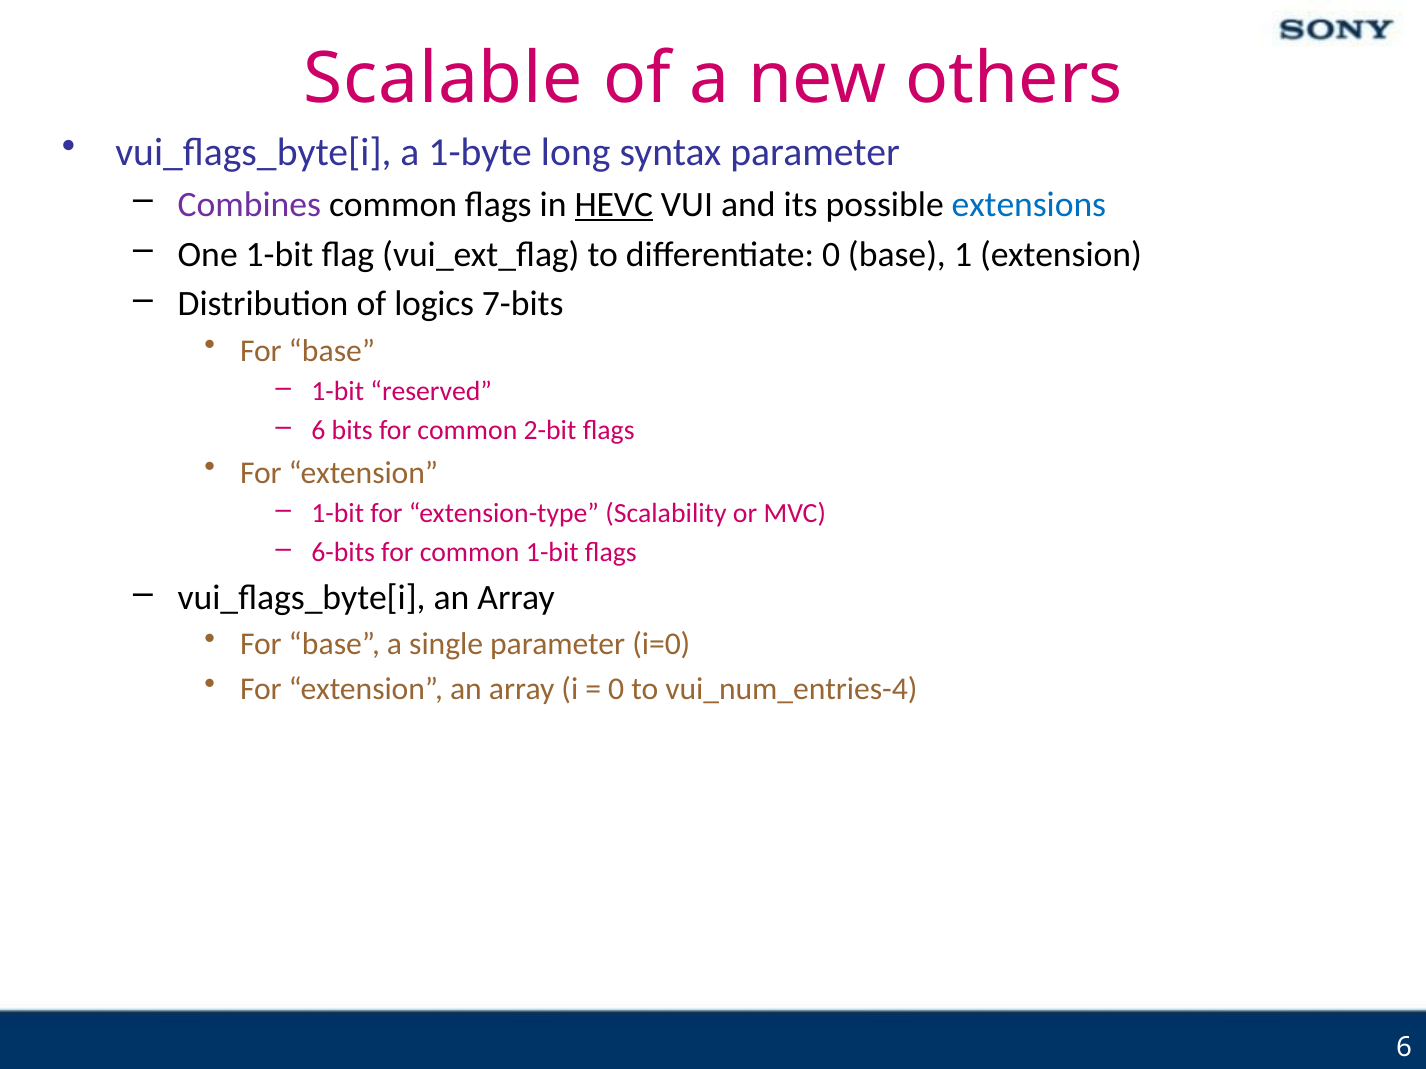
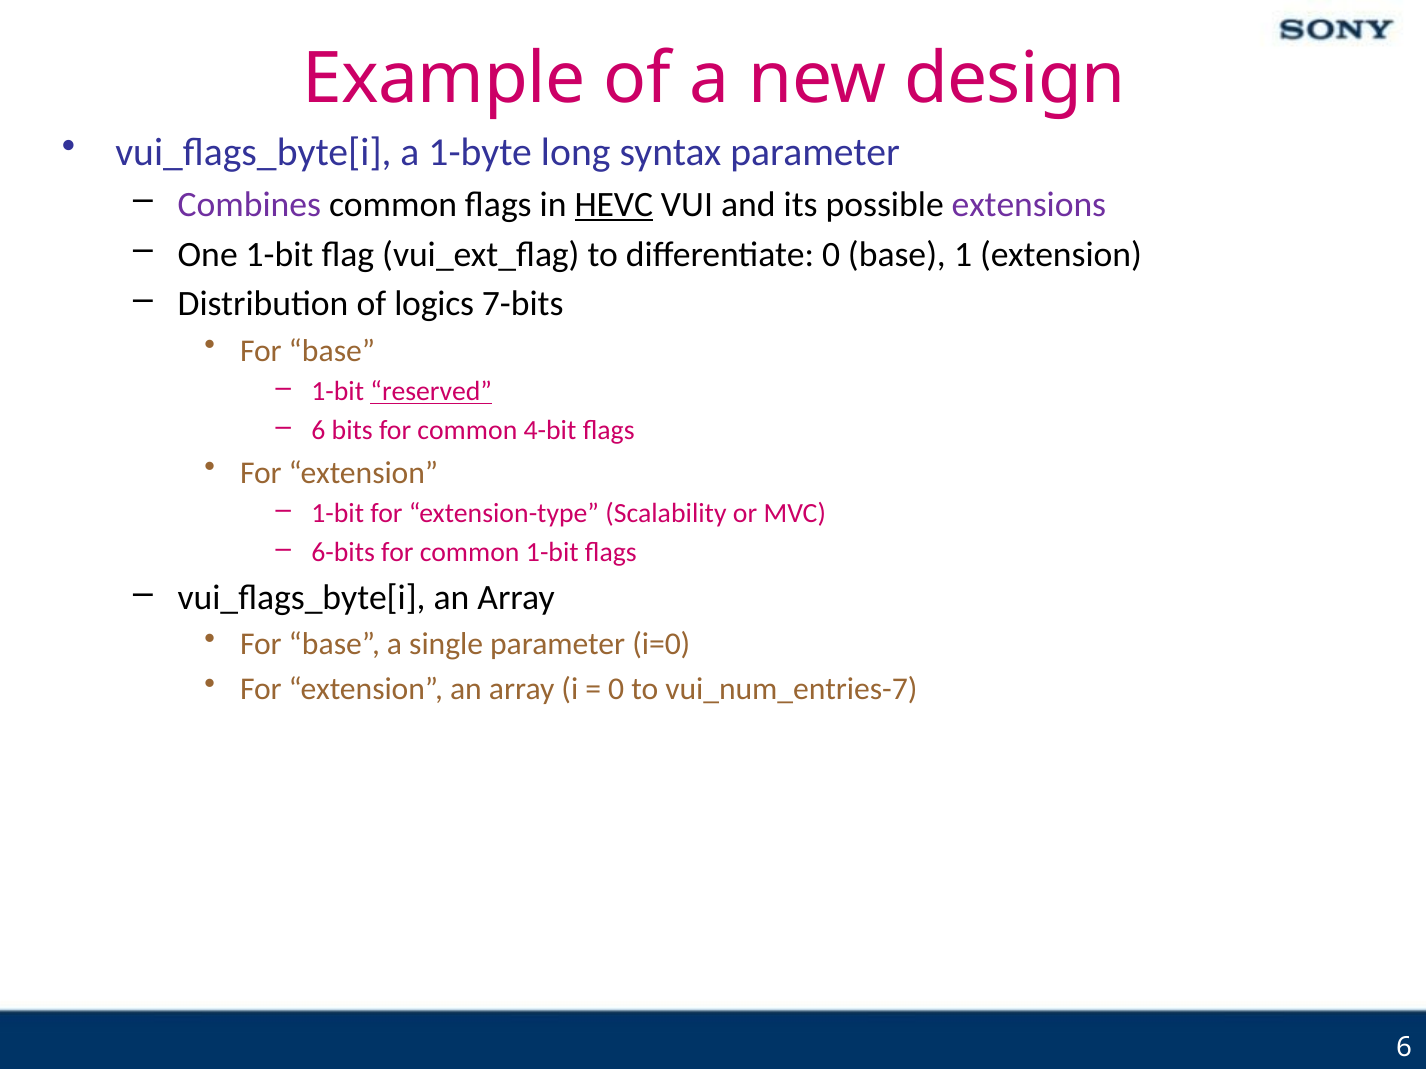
Scalable: Scalable -> Example
others: others -> design
extensions colour: blue -> purple
reserved underline: none -> present
2-bit: 2-bit -> 4-bit
vui_num_entries-4: vui_num_entries-4 -> vui_num_entries-7
